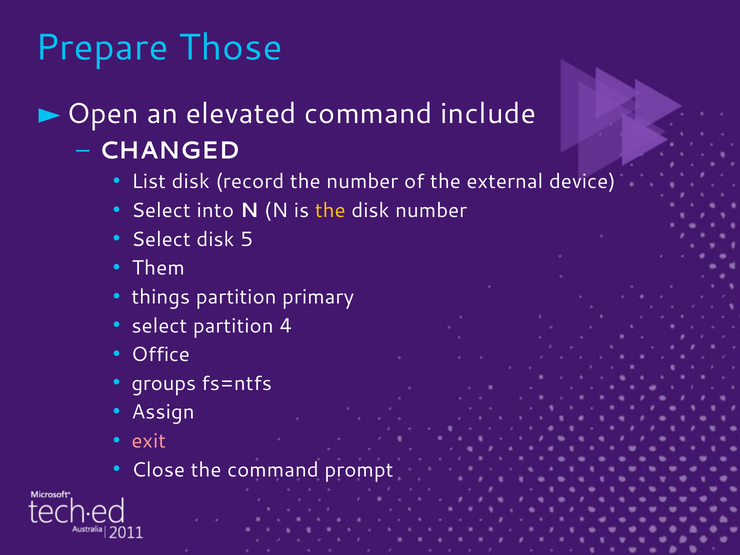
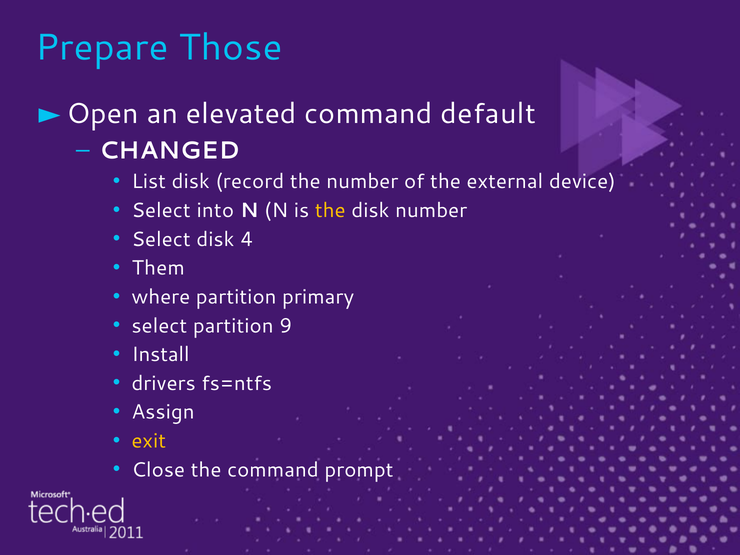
include: include -> default
5: 5 -> 4
things: things -> where
4: 4 -> 9
Office: Office -> Install
groups: groups -> drivers
exit colour: pink -> yellow
